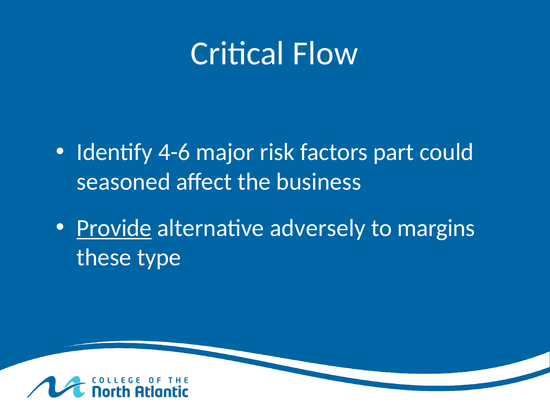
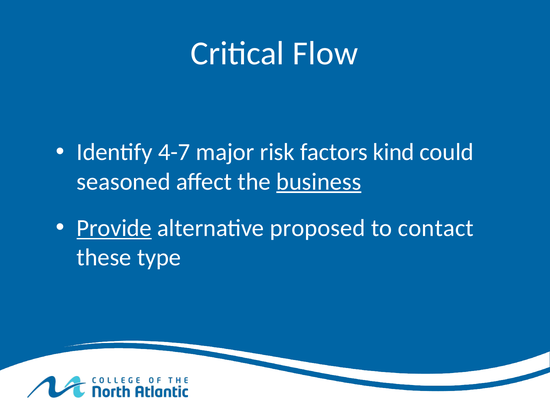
4-6: 4-6 -> 4-7
part: part -> kind
business underline: none -> present
adversely: adversely -> proposed
margins: margins -> contact
